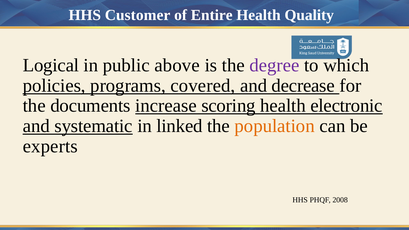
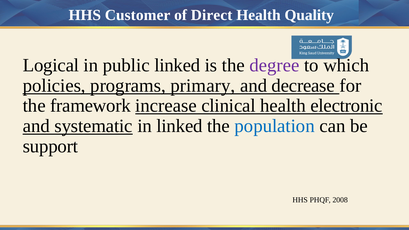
Entire: Entire -> Direct
public above: above -> linked
covered: covered -> primary
documents: documents -> framework
scoring: scoring -> clinical
population colour: orange -> blue
experts: experts -> support
